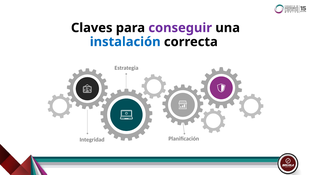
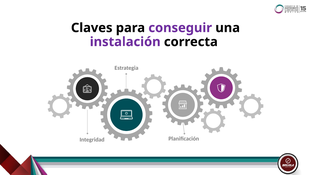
instalación colour: blue -> purple
